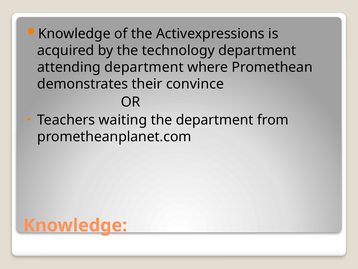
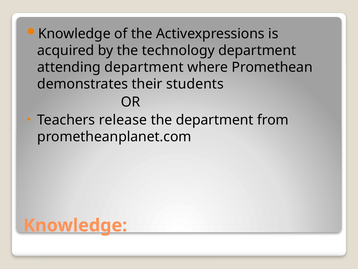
convince: convince -> students
waiting: waiting -> release
